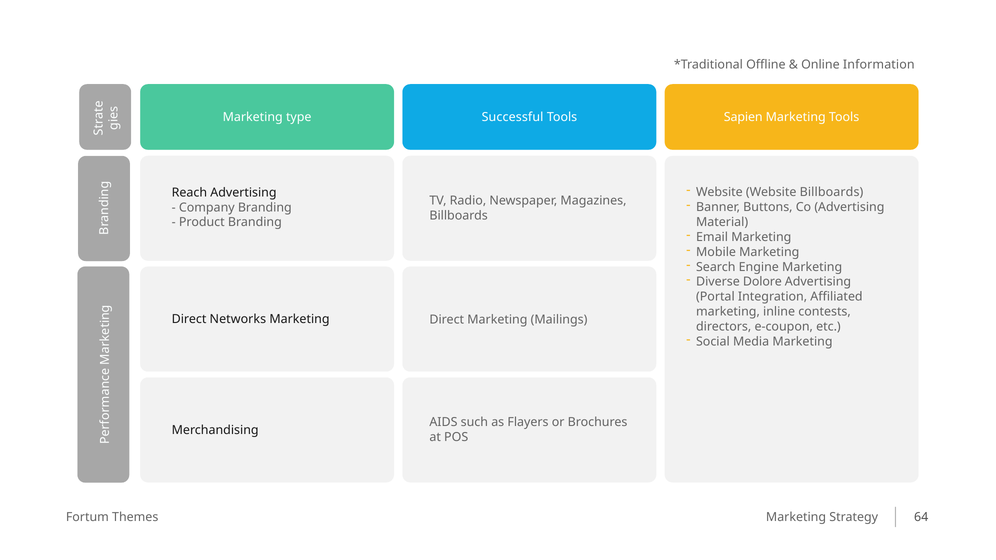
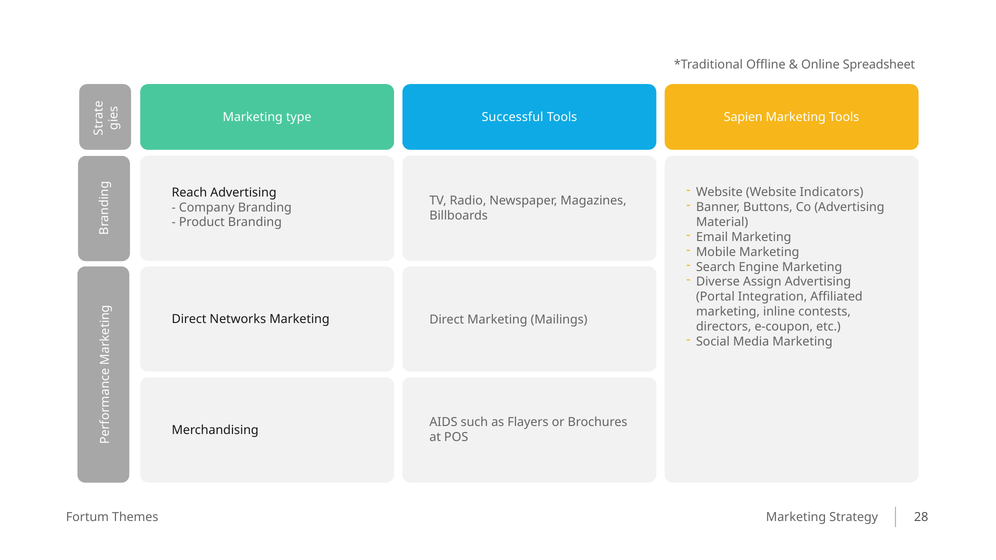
Information: Information -> Spreadsheet
Website Billboards: Billboards -> Indicators
Dolore: Dolore -> Assign
64: 64 -> 28
